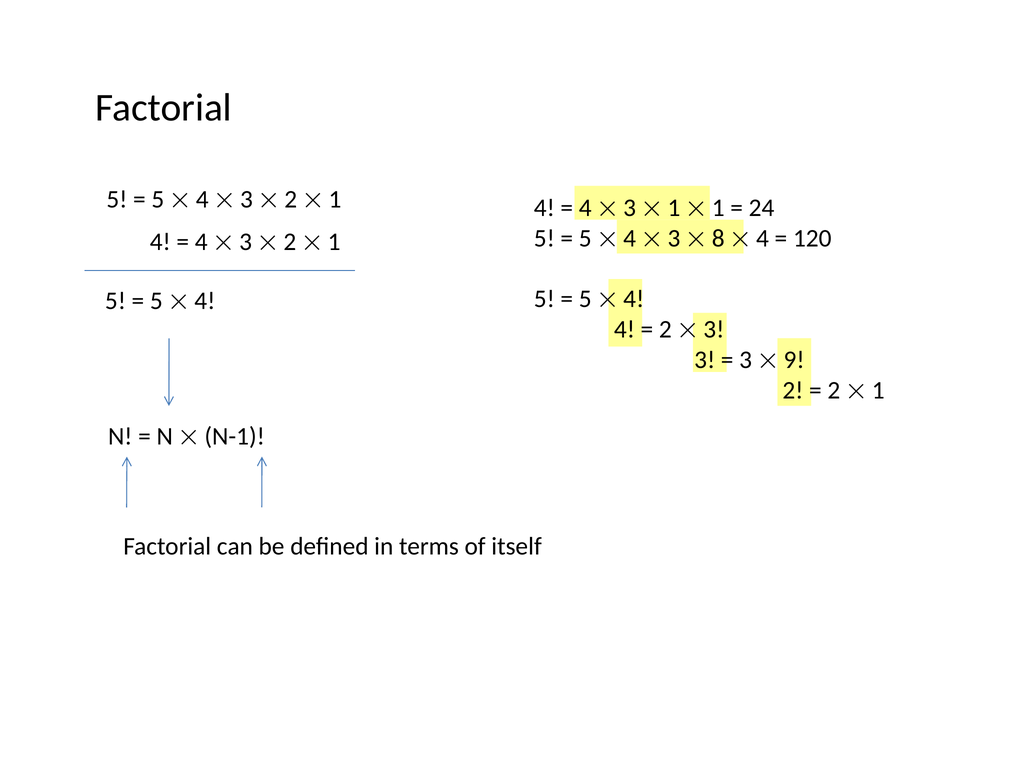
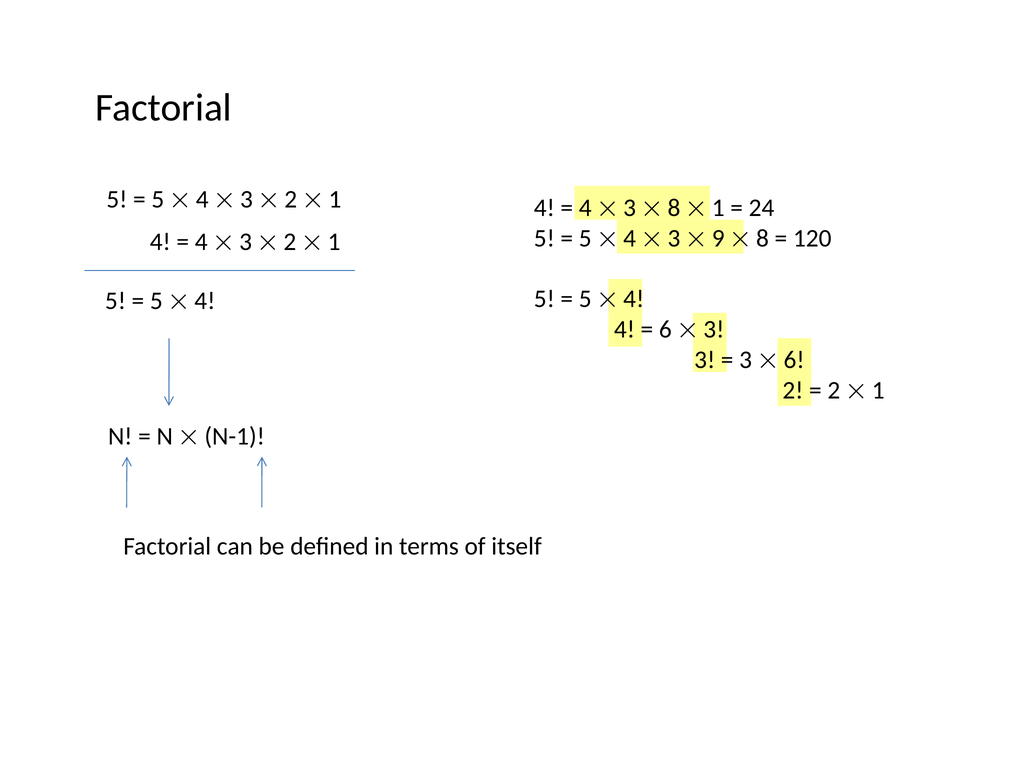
1 at (674, 208): 1 -> 8
8: 8 -> 9
4 at (762, 238): 4 -> 8
2 at (665, 329): 2 -> 6
9 at (794, 360): 9 -> 6
